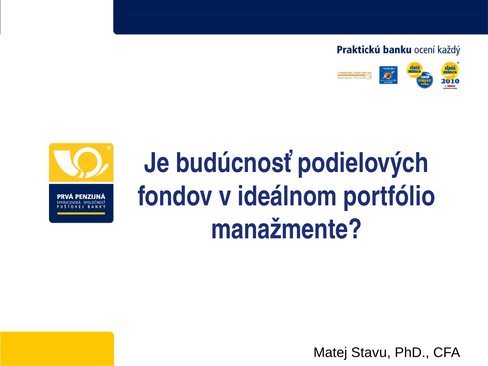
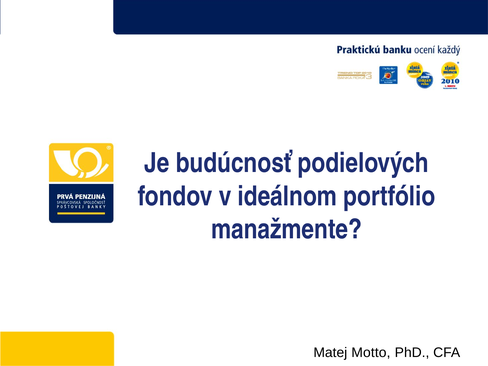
Stavu: Stavu -> Motto
